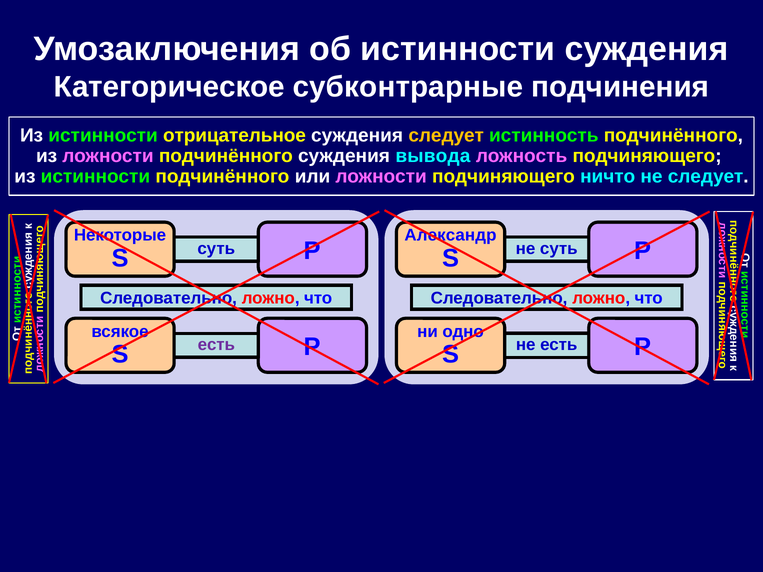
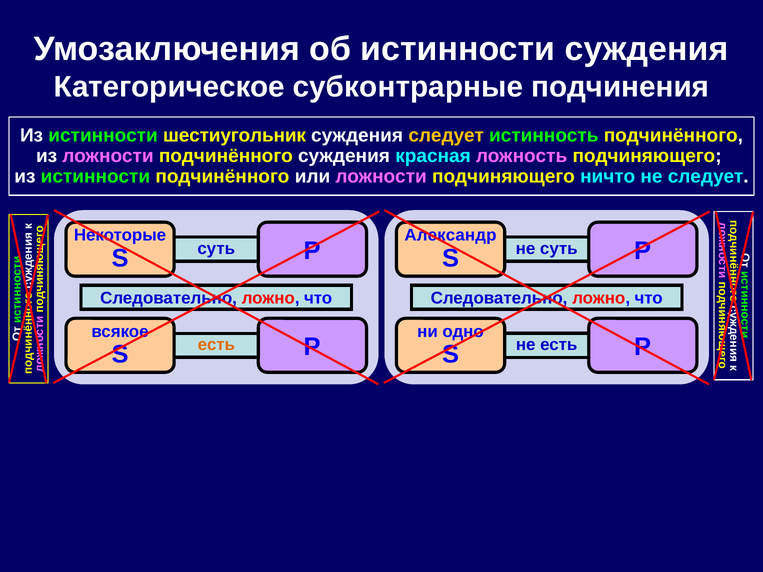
отрицательное: отрицательное -> шестиугольник
вывода: вывода -> красная
есть at (216, 345) colour: purple -> orange
